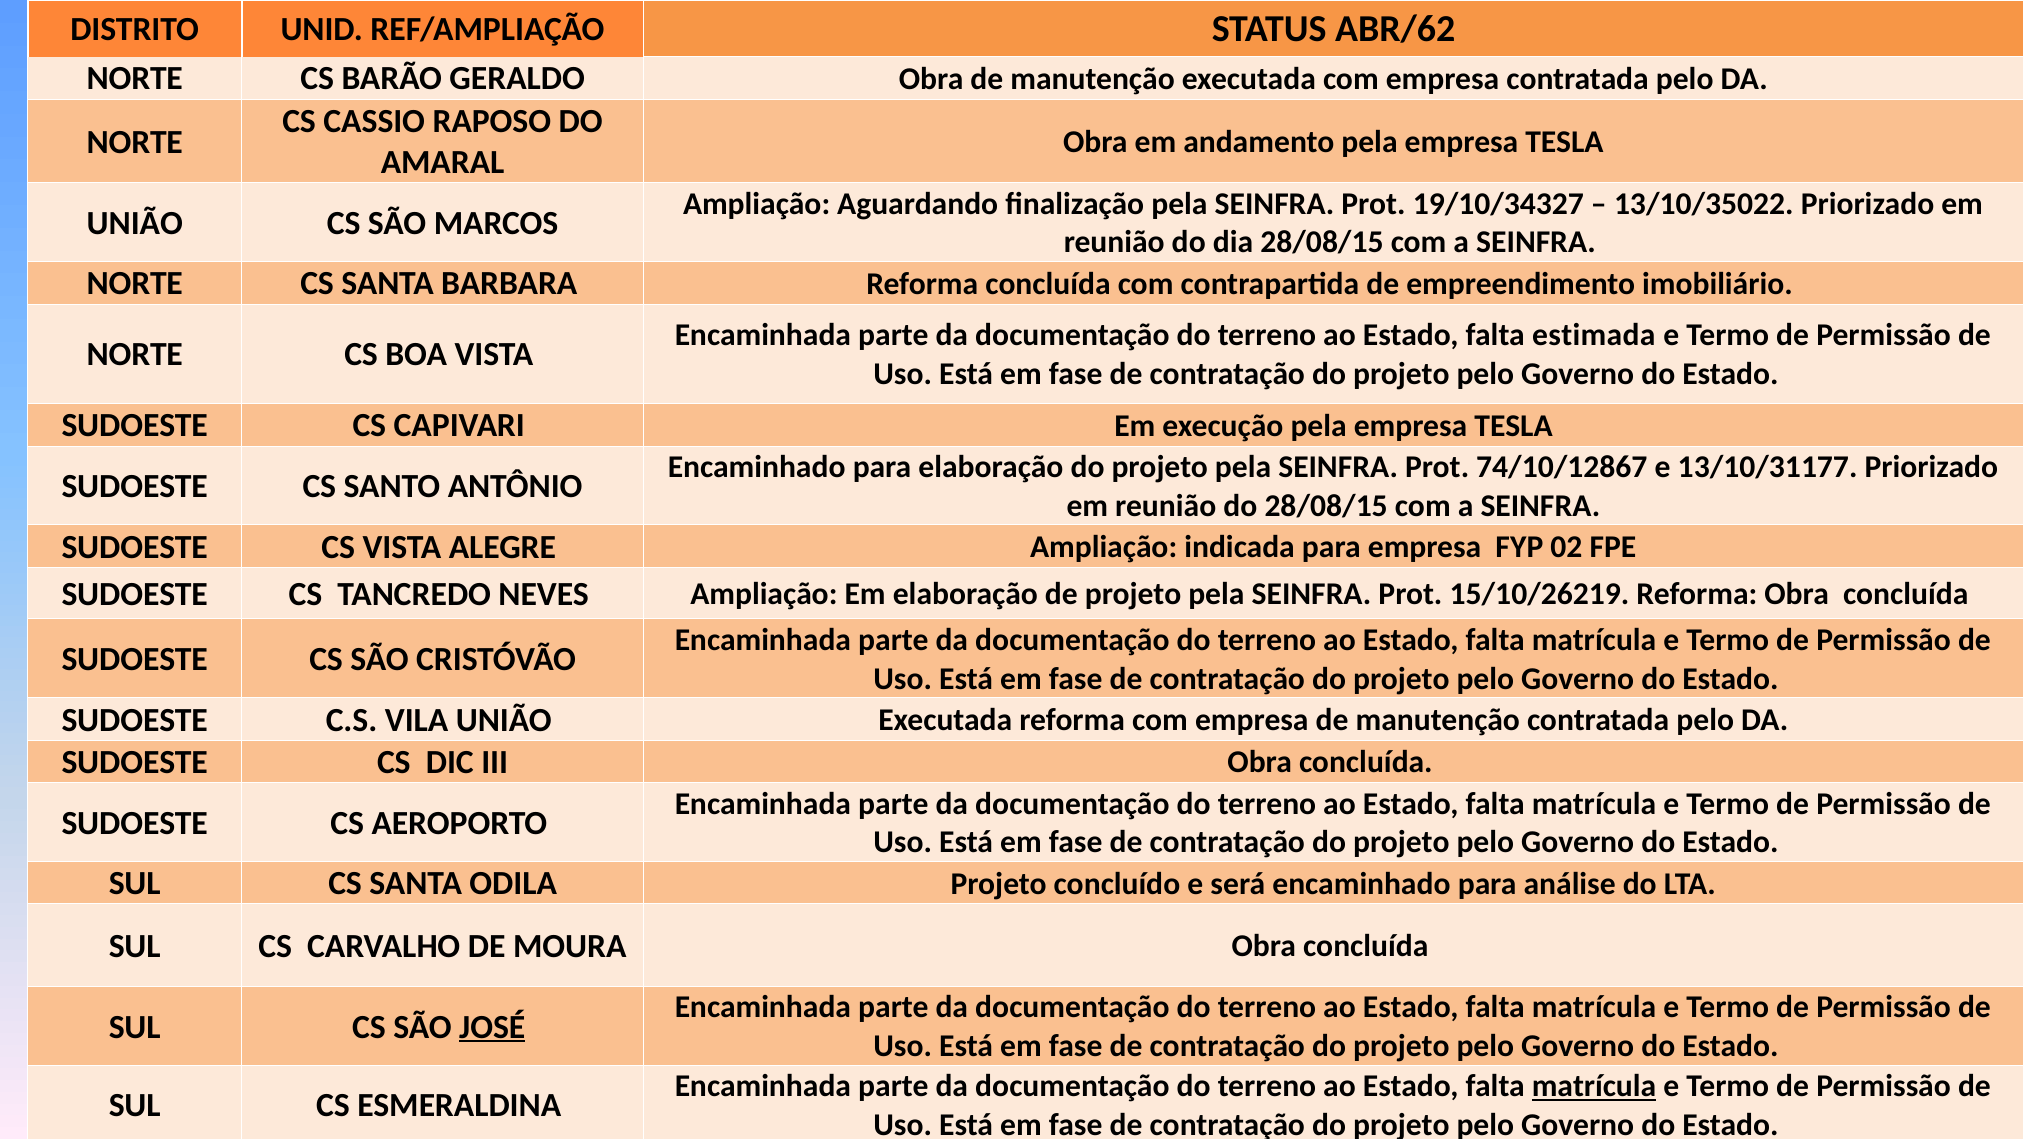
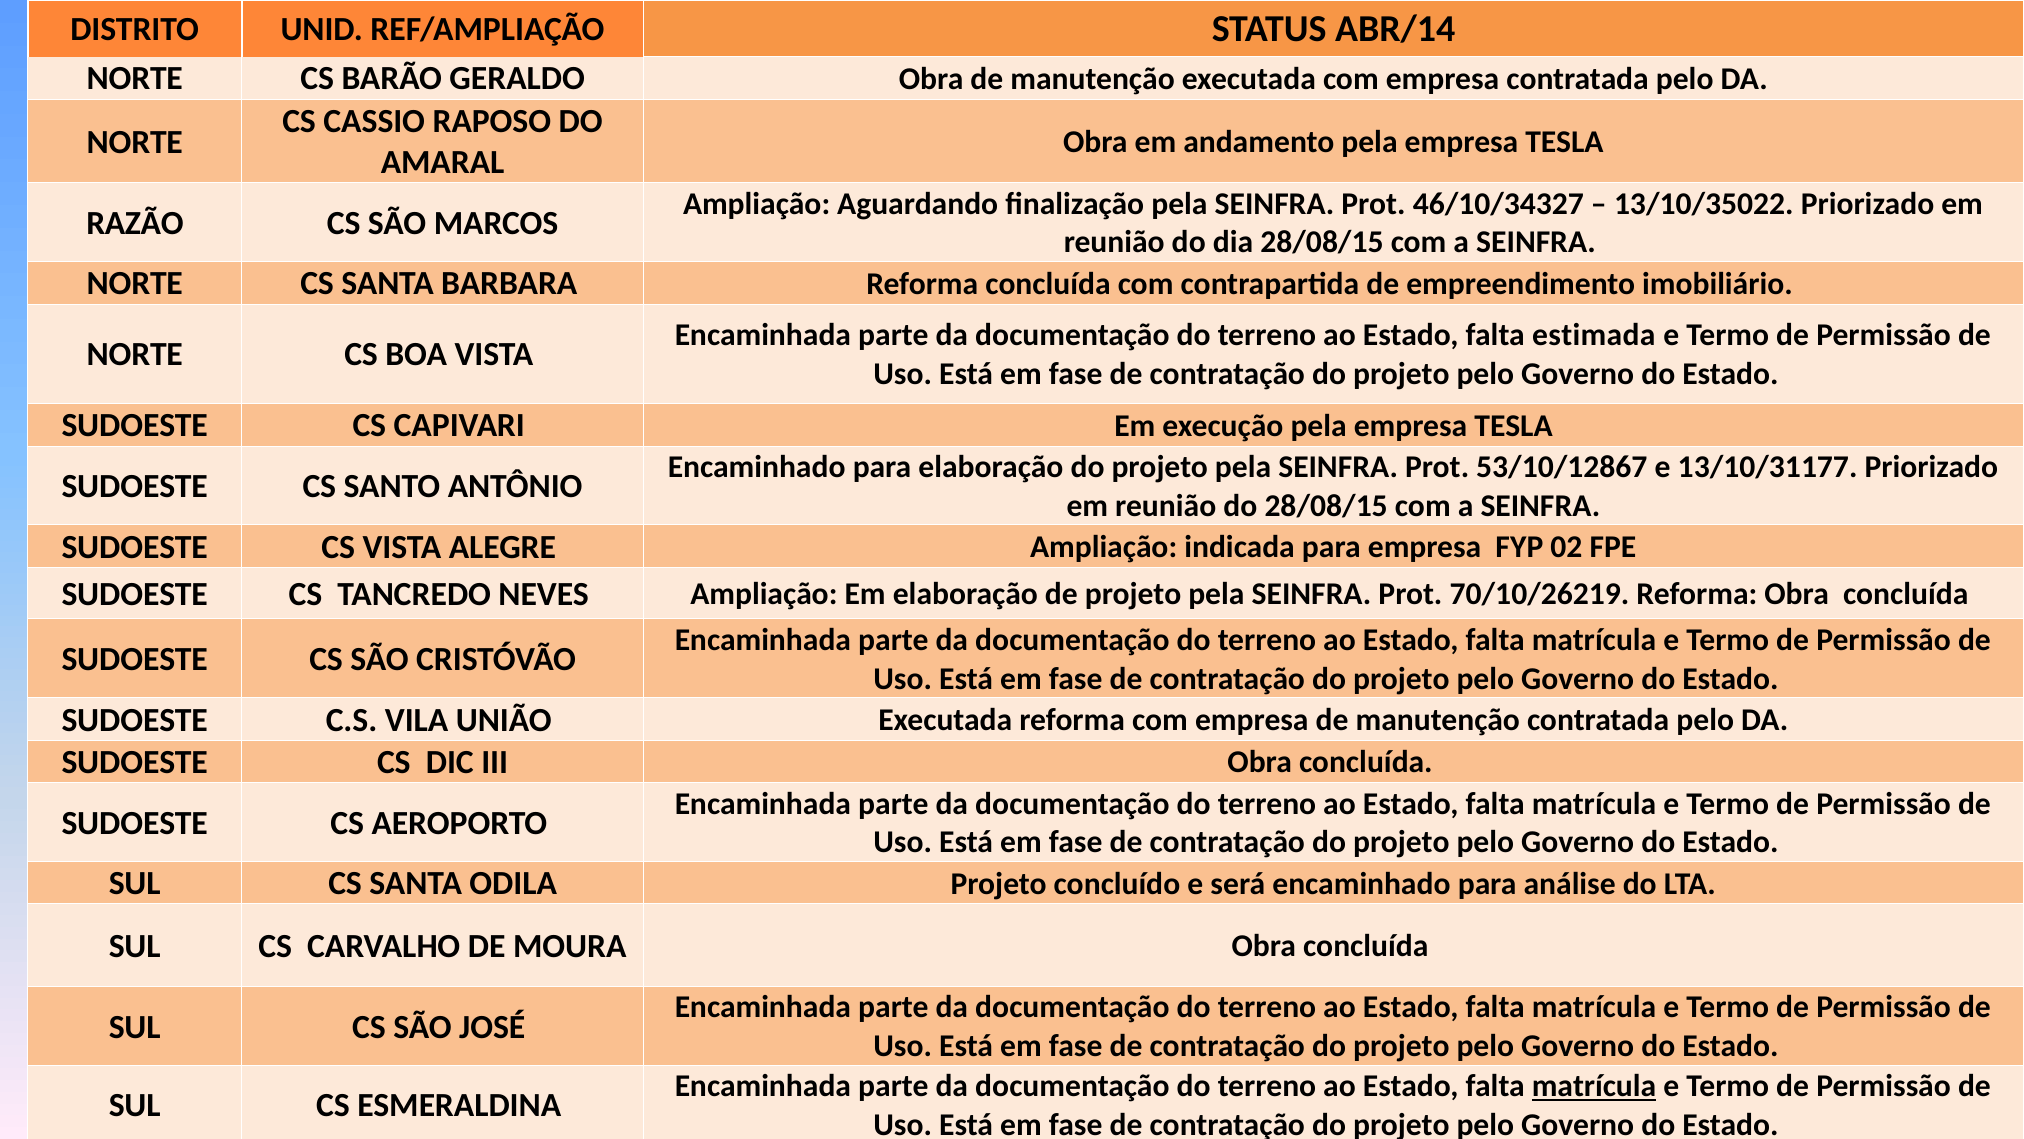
ABR/62: ABR/62 -> ABR/14
19/10/34327: 19/10/34327 -> 46/10/34327
UNIÃO at (135, 223): UNIÃO -> RAZÃO
74/10/12867: 74/10/12867 -> 53/10/12867
15/10/26219: 15/10/26219 -> 70/10/26219
JOSÉ underline: present -> none
